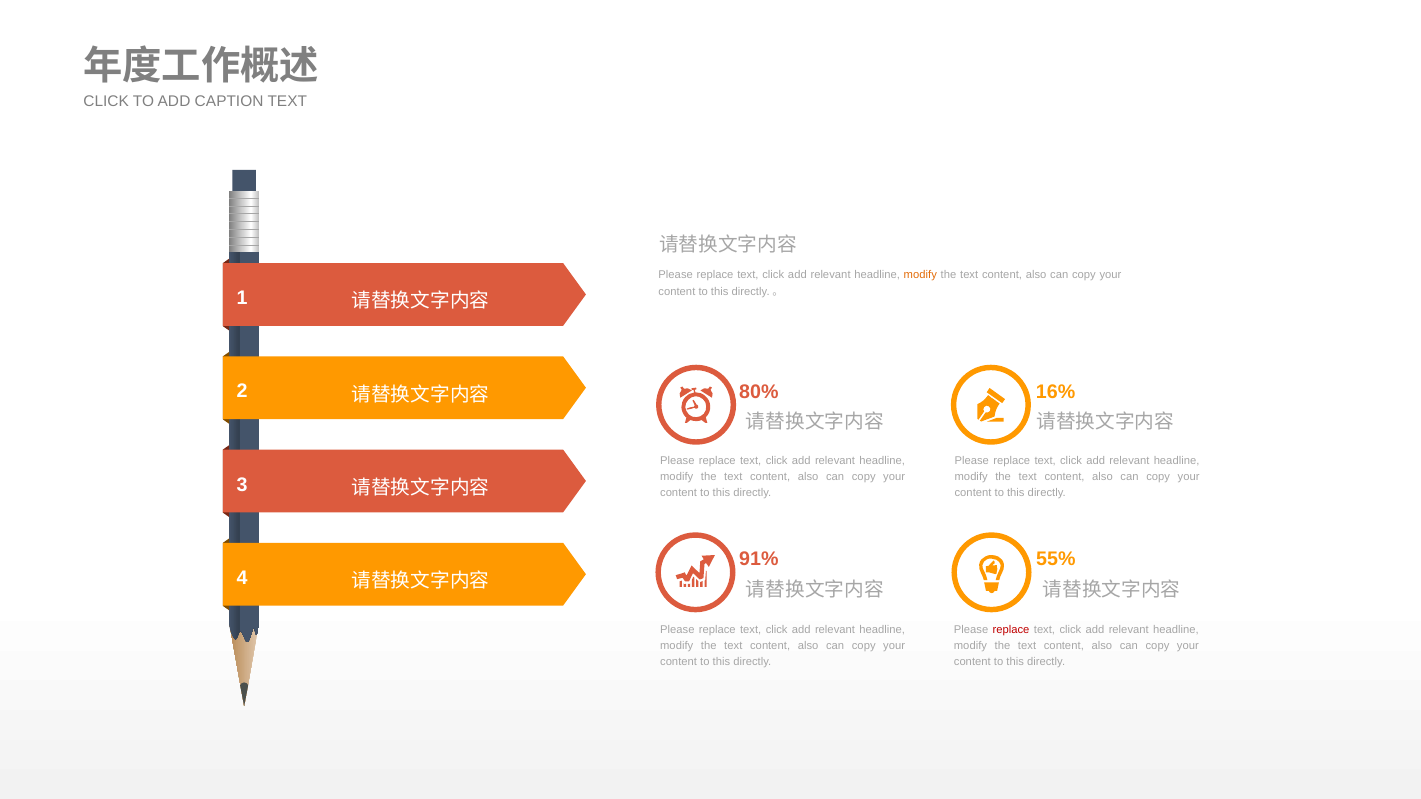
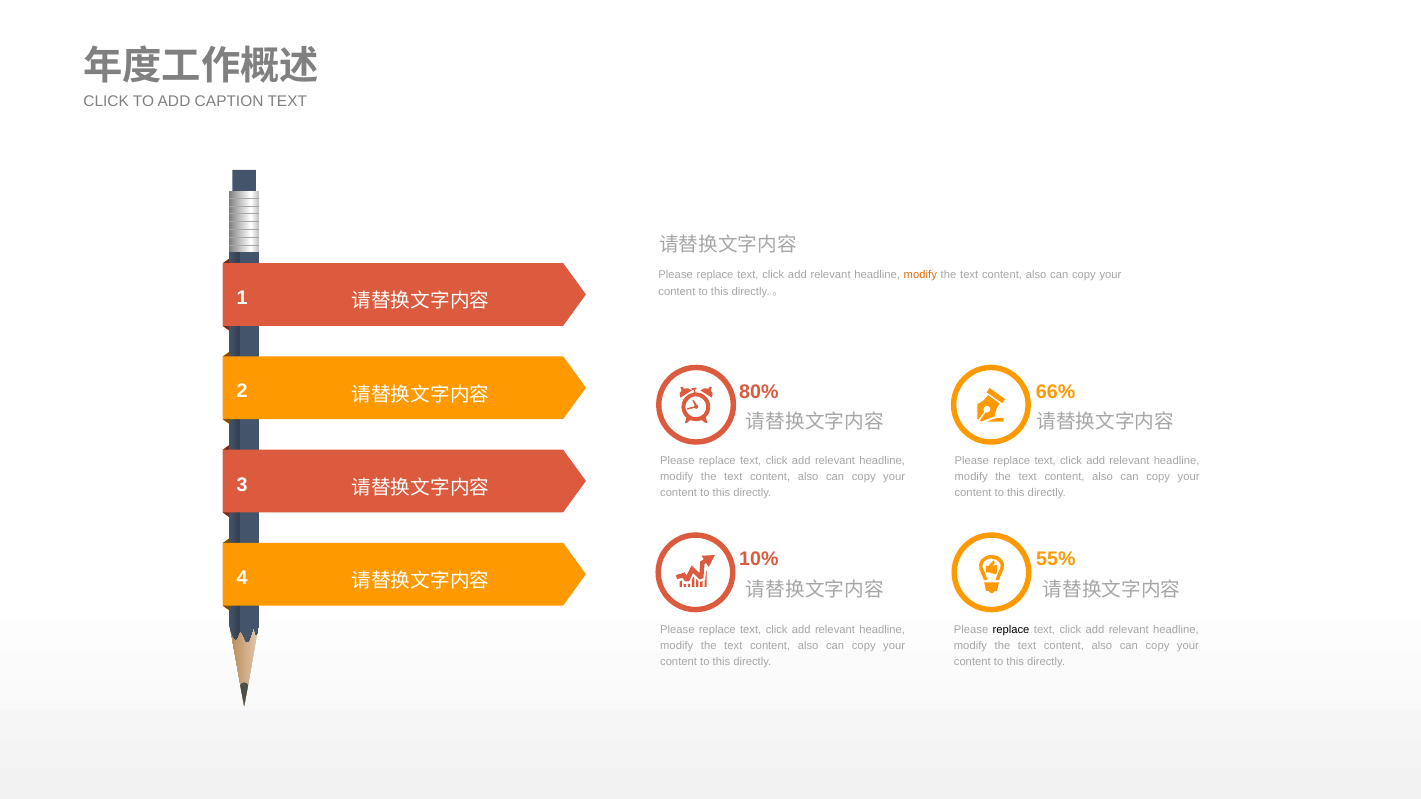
16%: 16% -> 66%
91%: 91% -> 10%
replace at (1011, 630) colour: red -> black
